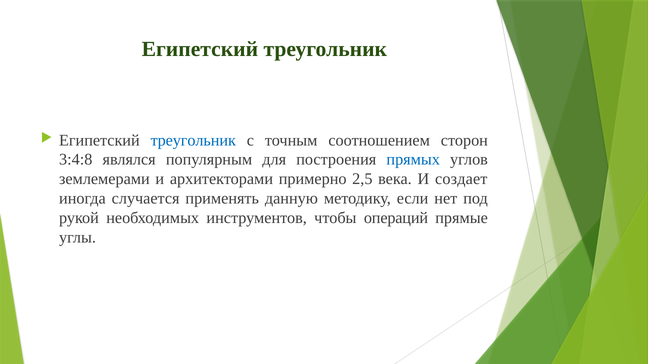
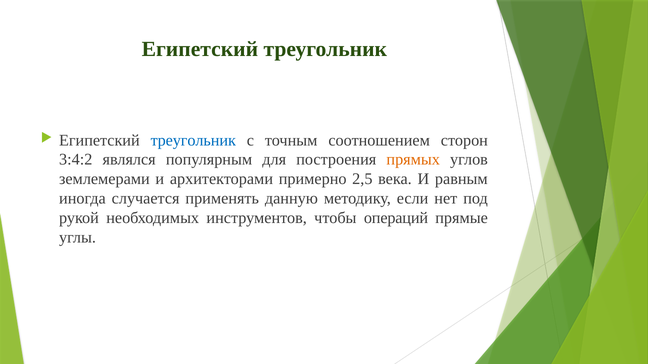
3:4:8: 3:4:8 -> 3:4:2
прямых colour: blue -> orange
создает: создает -> равным
